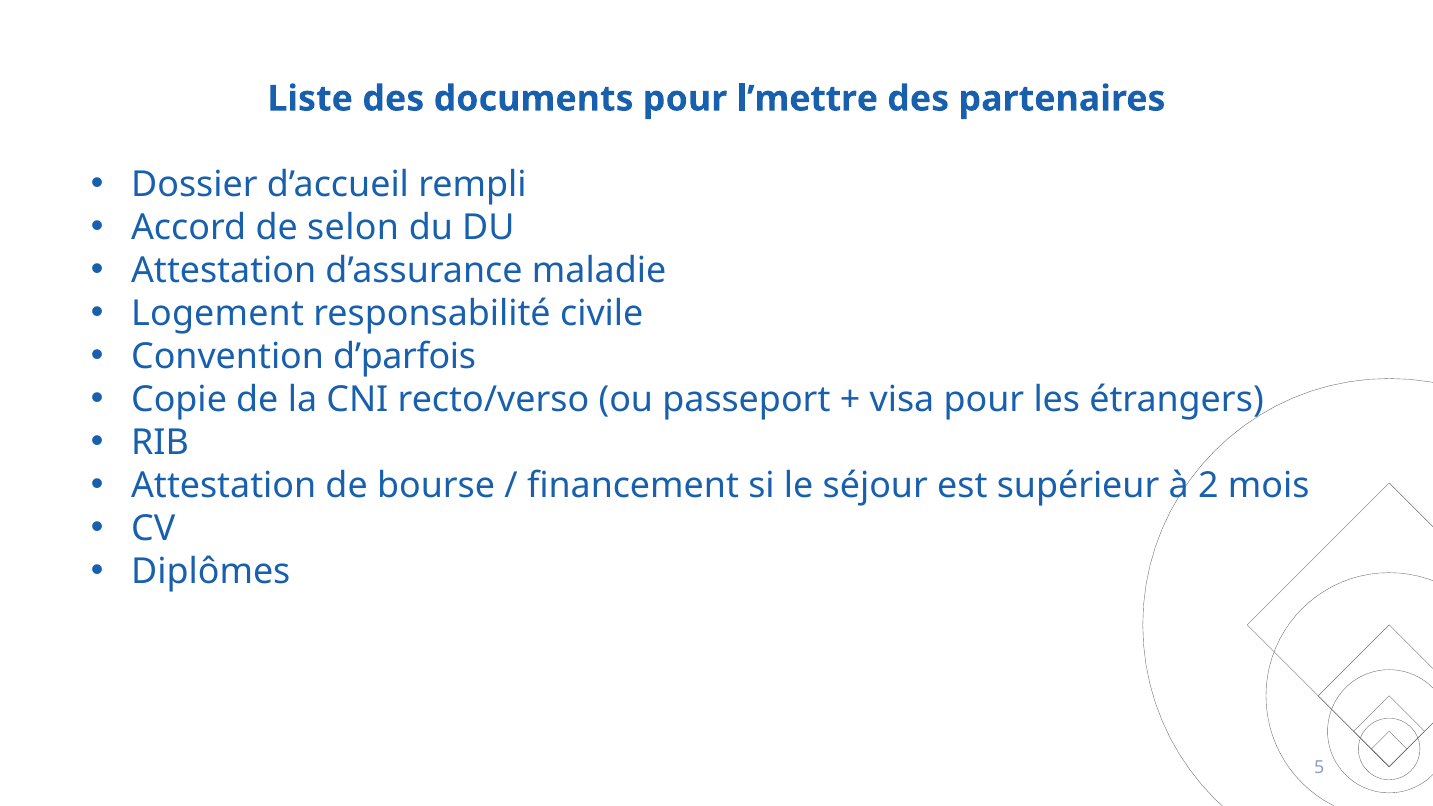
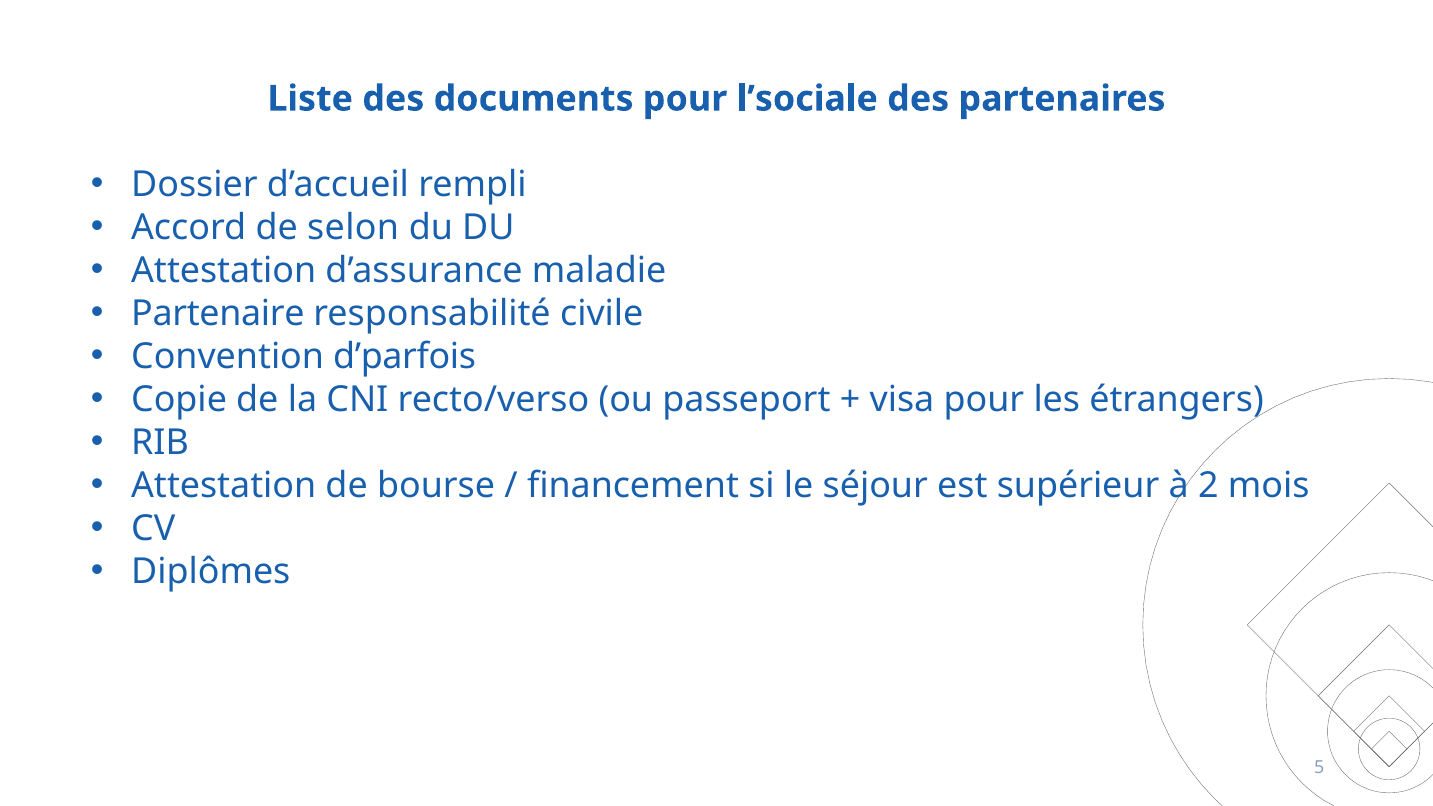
l’mettre: l’mettre -> l’sociale
Logement: Logement -> Partenaire
